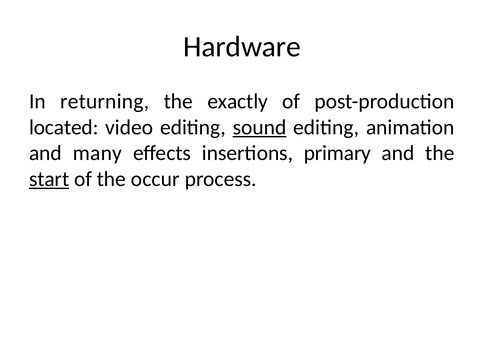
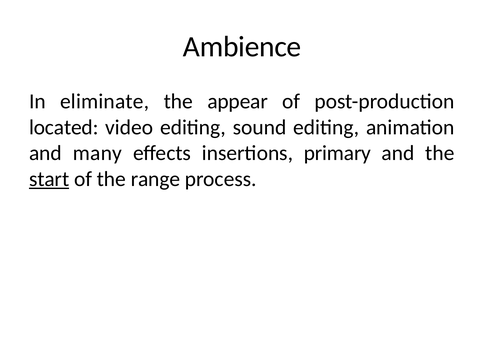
Hardware: Hardware -> Ambience
returning: returning -> eliminate
exactly: exactly -> appear
sound underline: present -> none
occur: occur -> range
